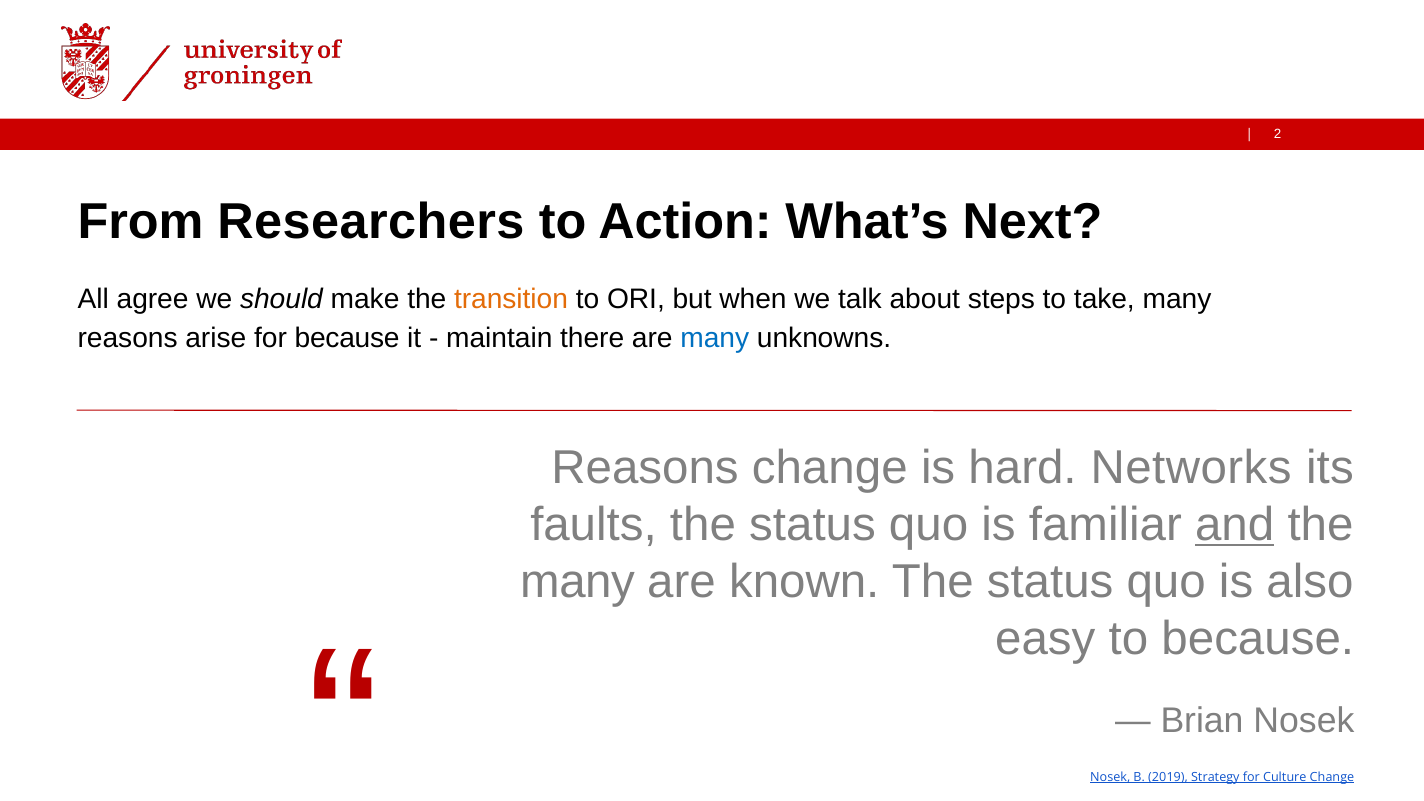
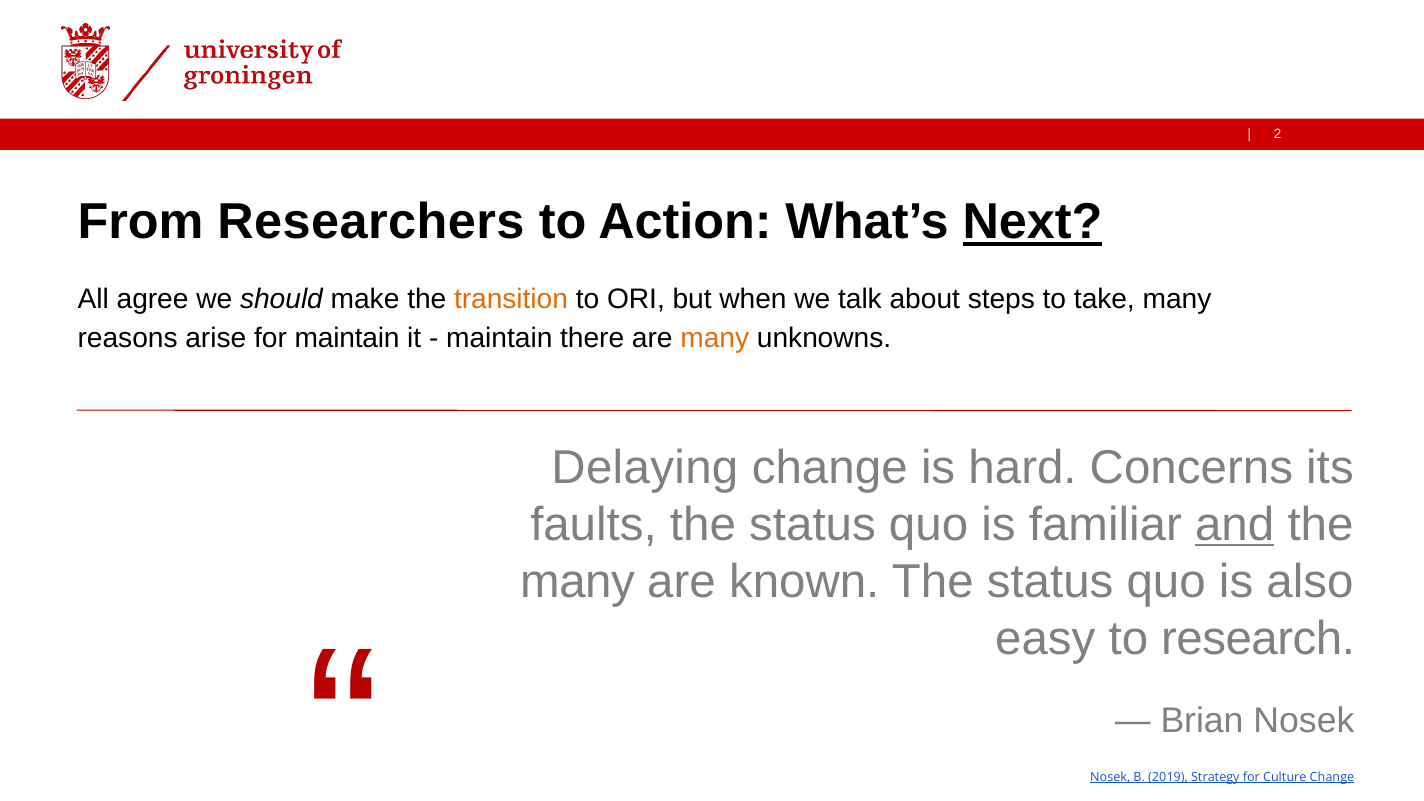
Next underline: none -> present
for because: because -> maintain
many at (715, 339) colour: blue -> orange
Reasons at (645, 468): Reasons -> Delaying
Networks: Networks -> Concerns
to because: because -> research
